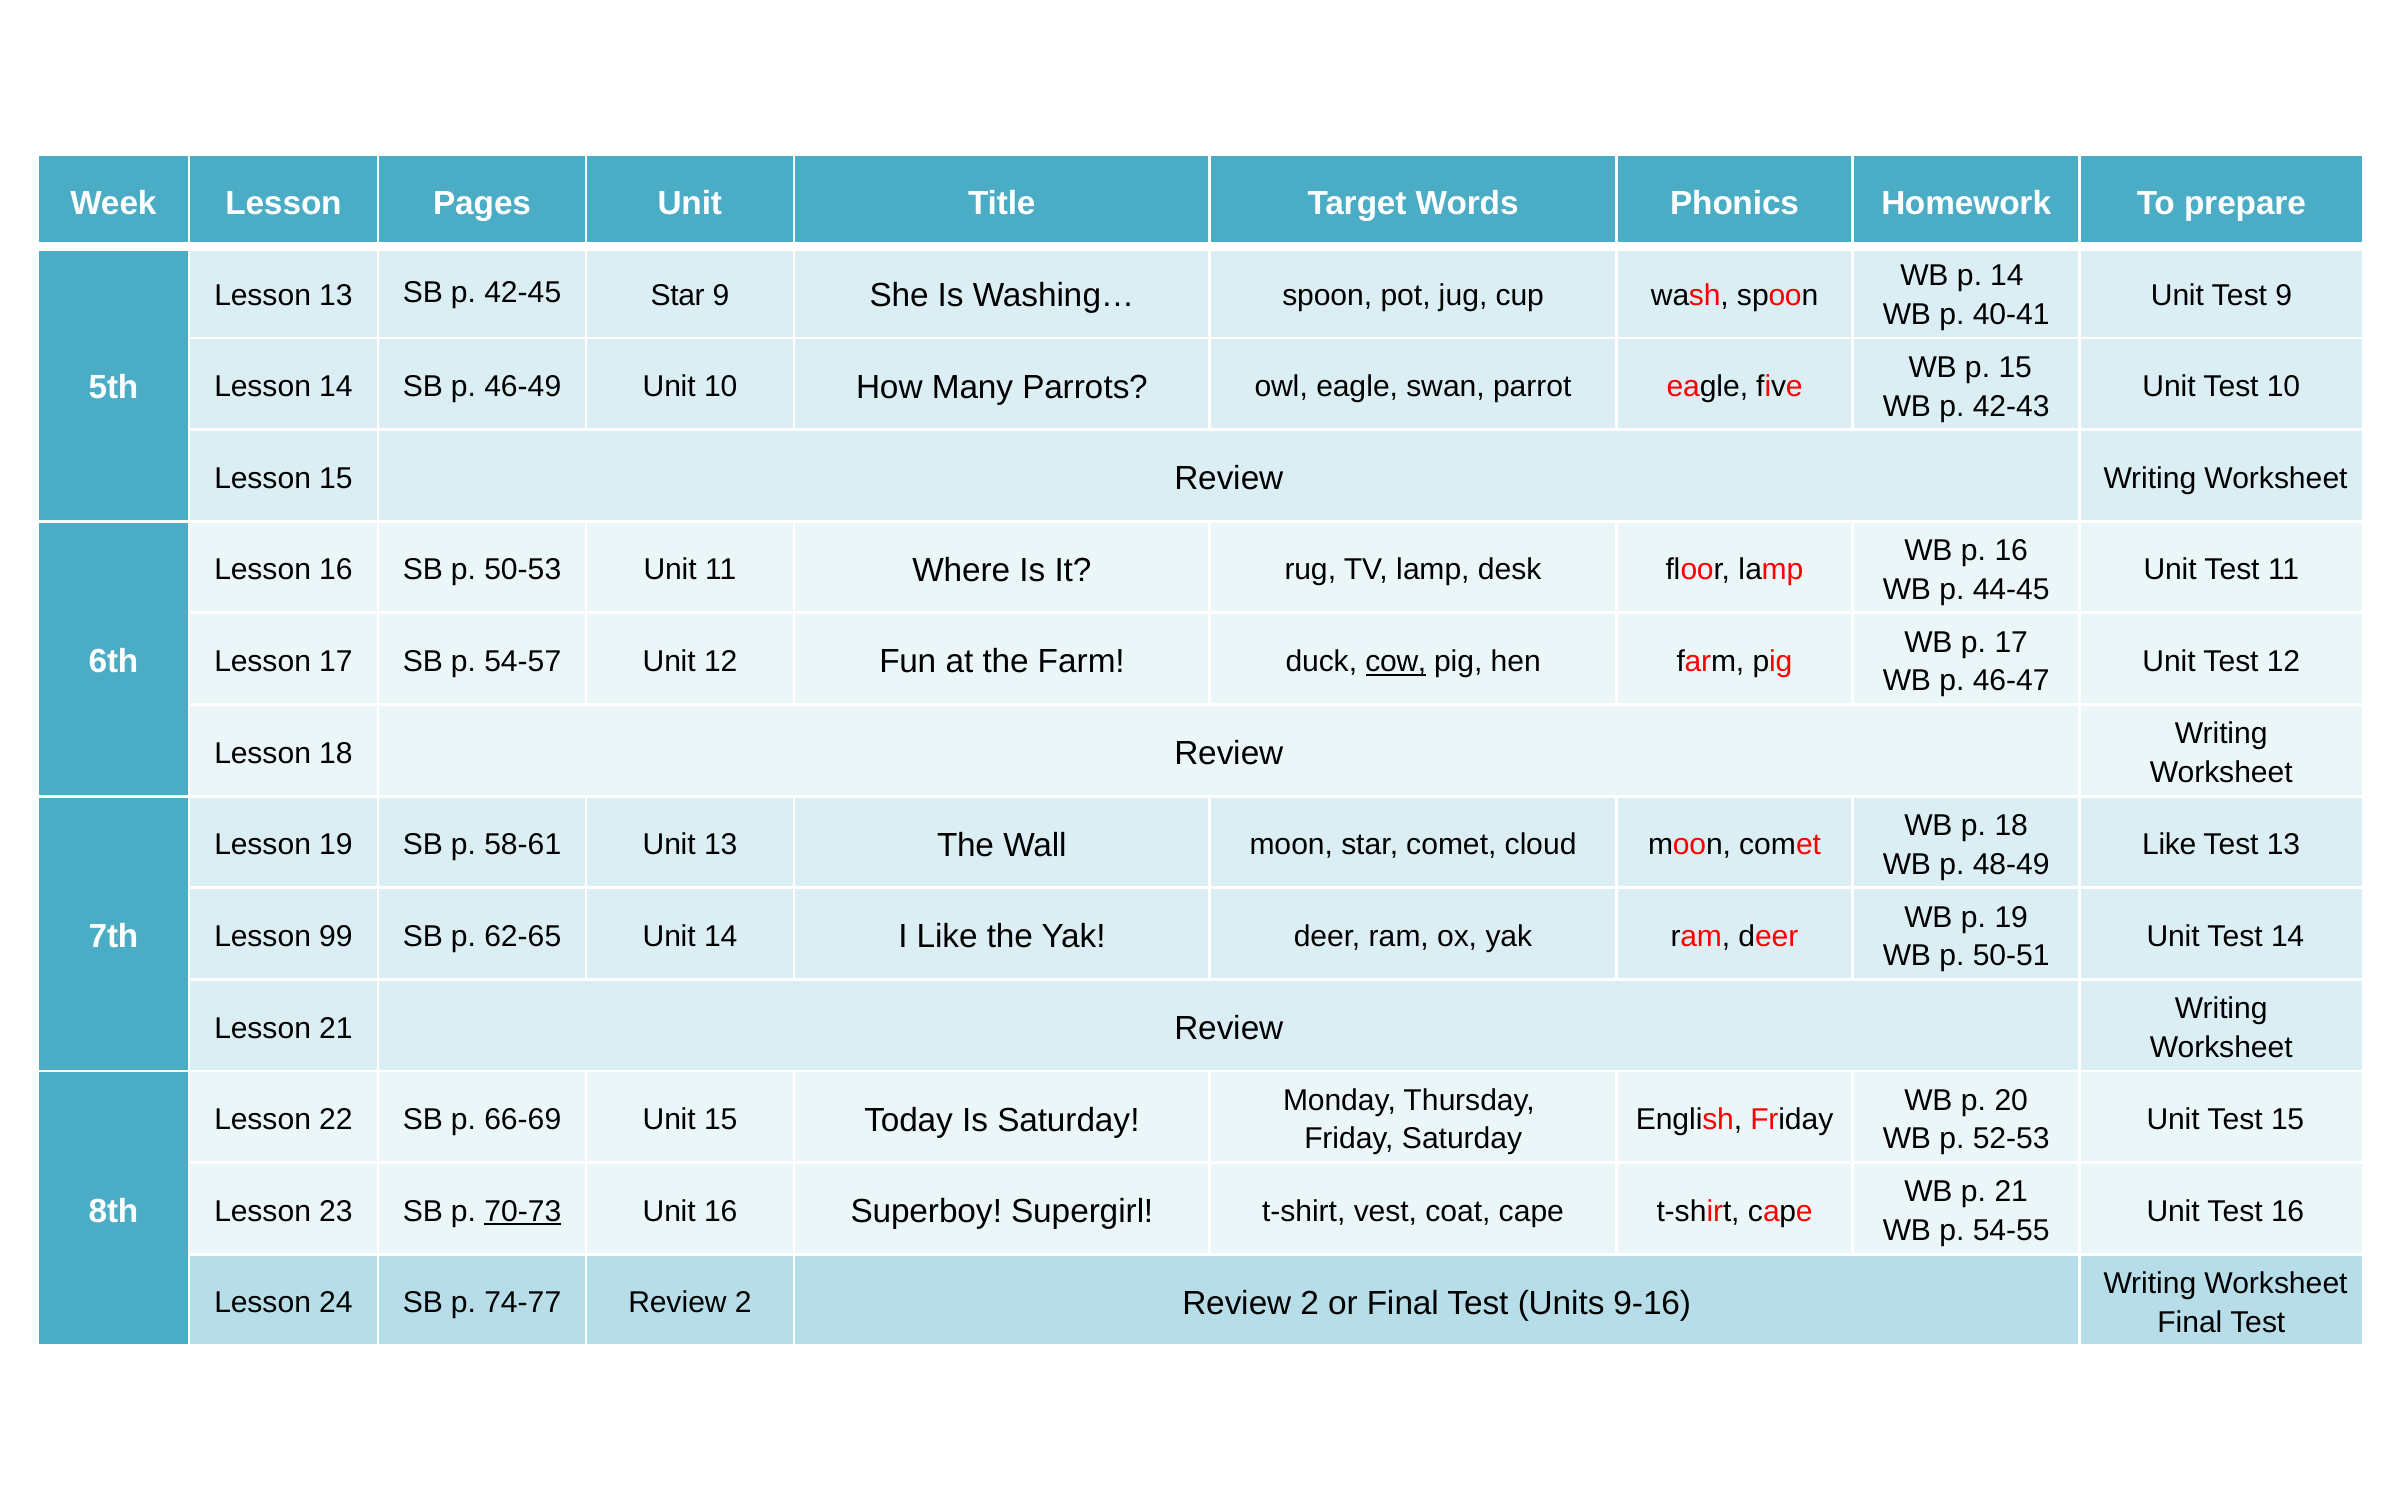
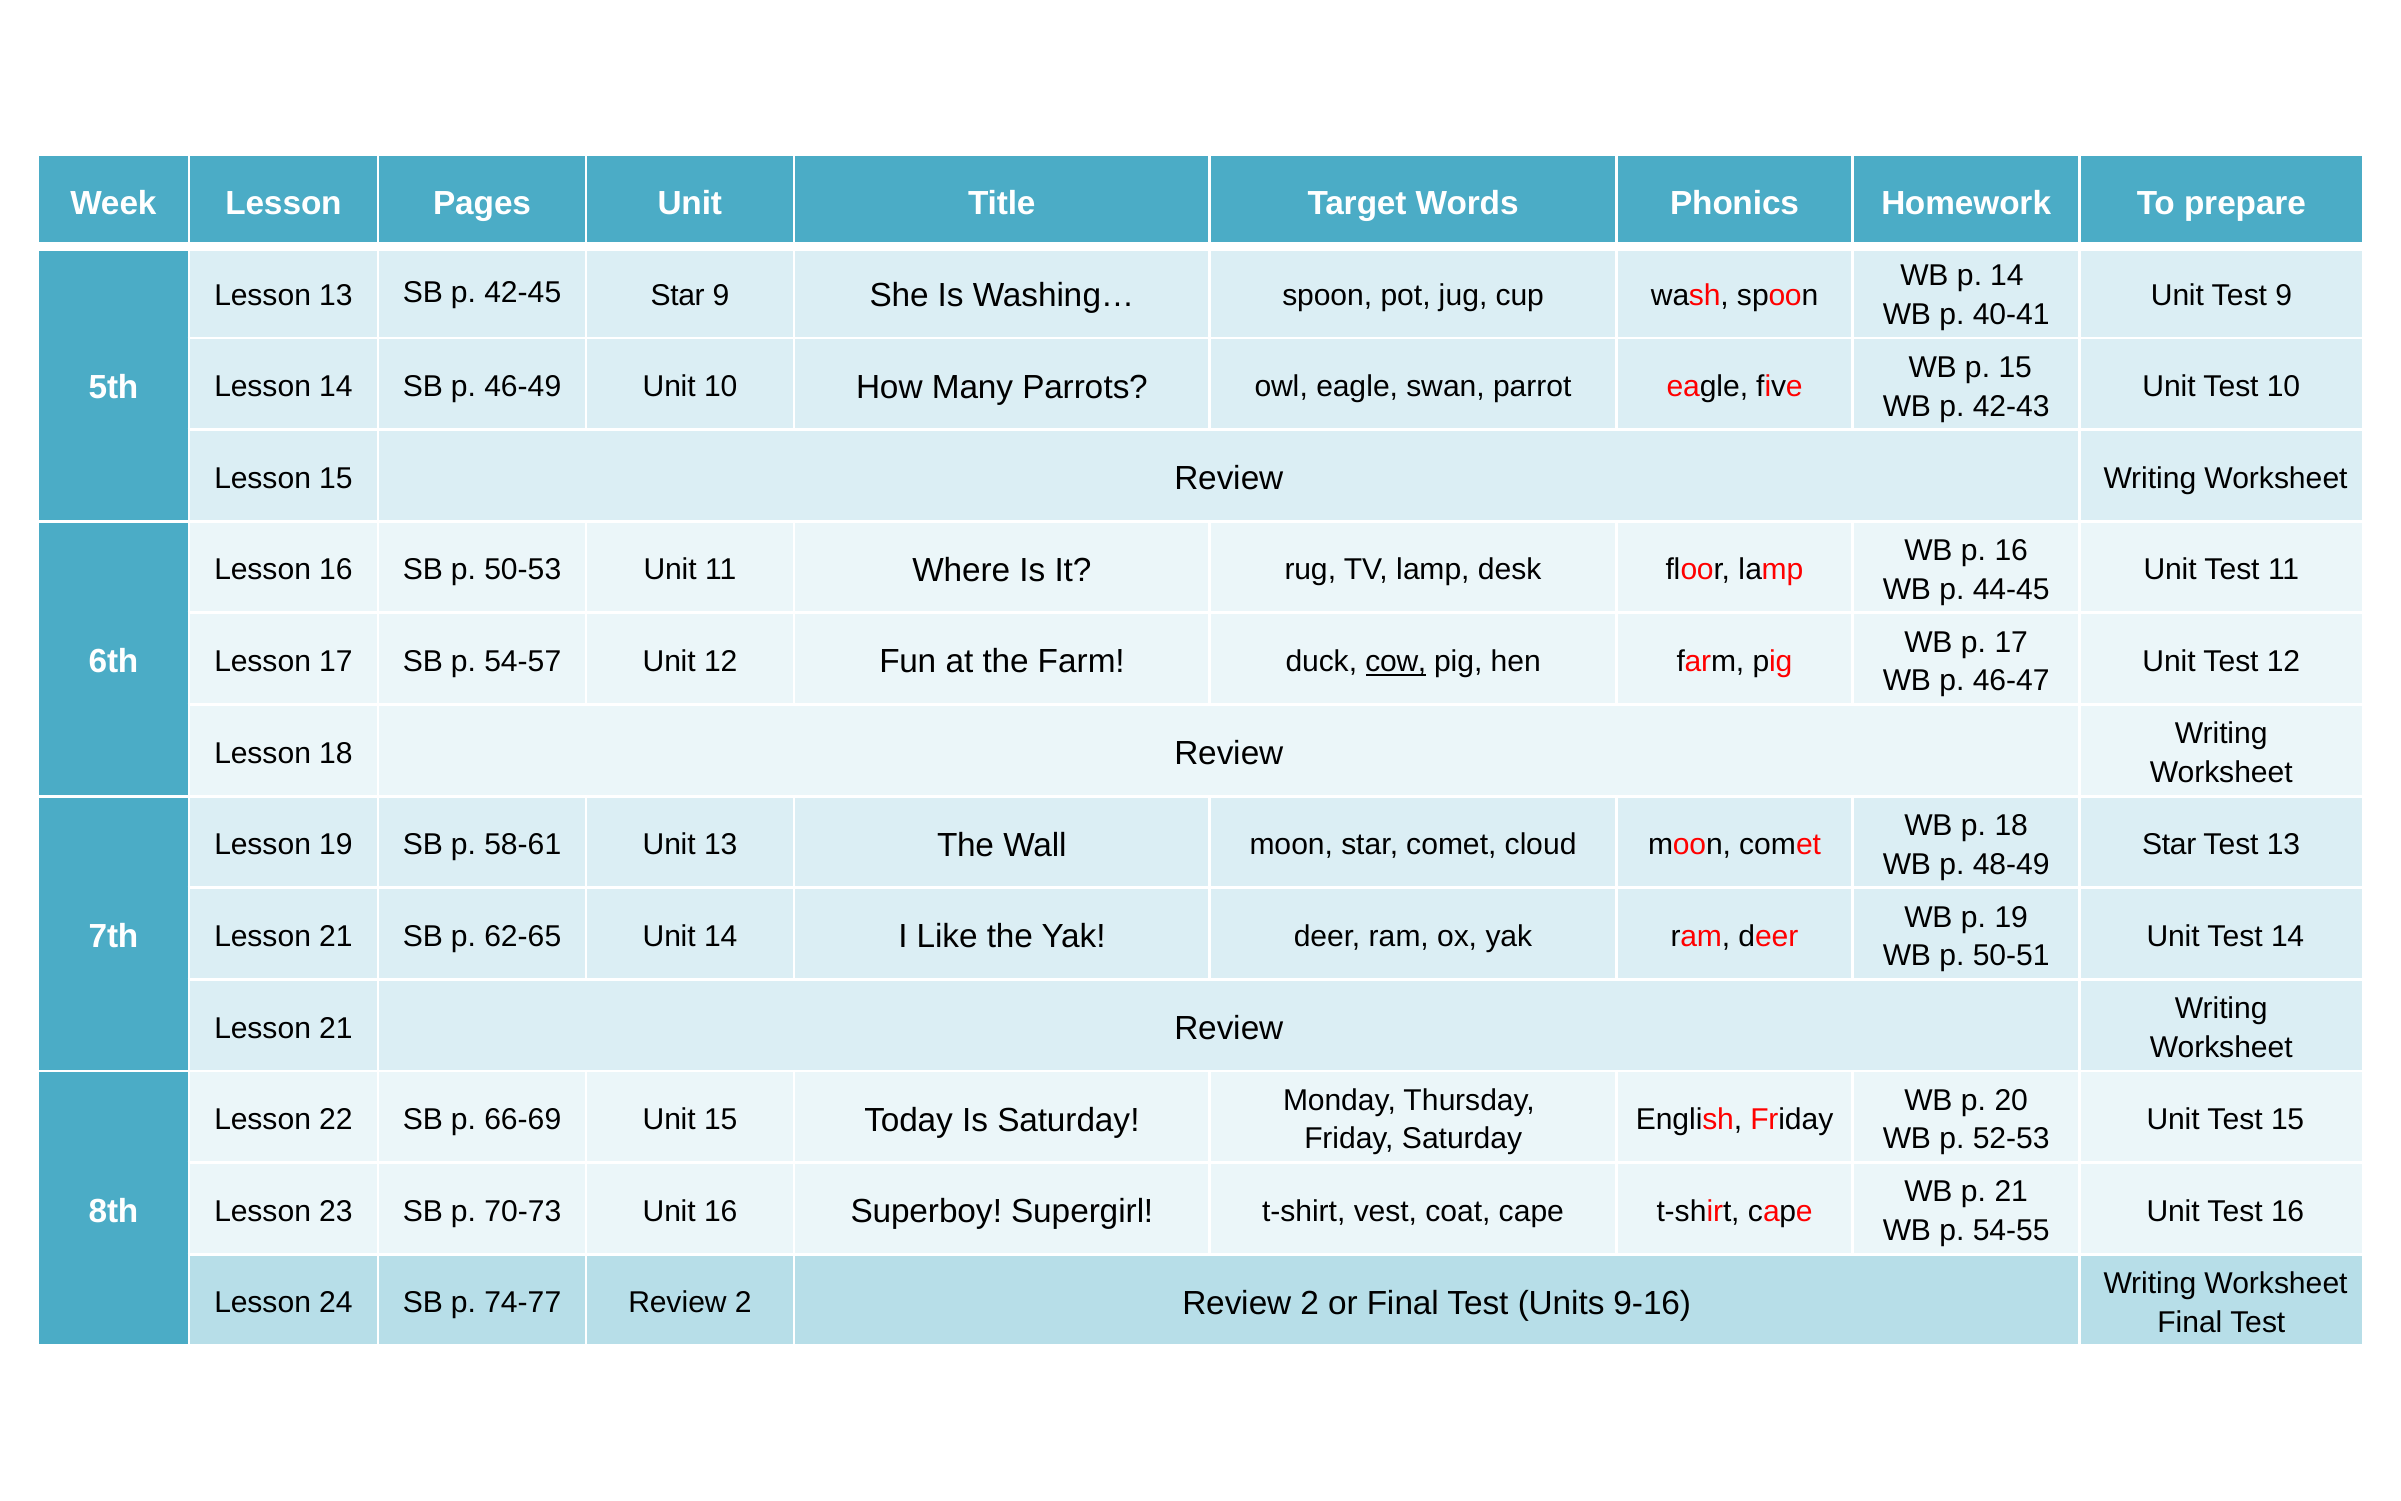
Like at (2169, 845): Like -> Star
99 at (336, 936): 99 -> 21
70-73 underline: present -> none
